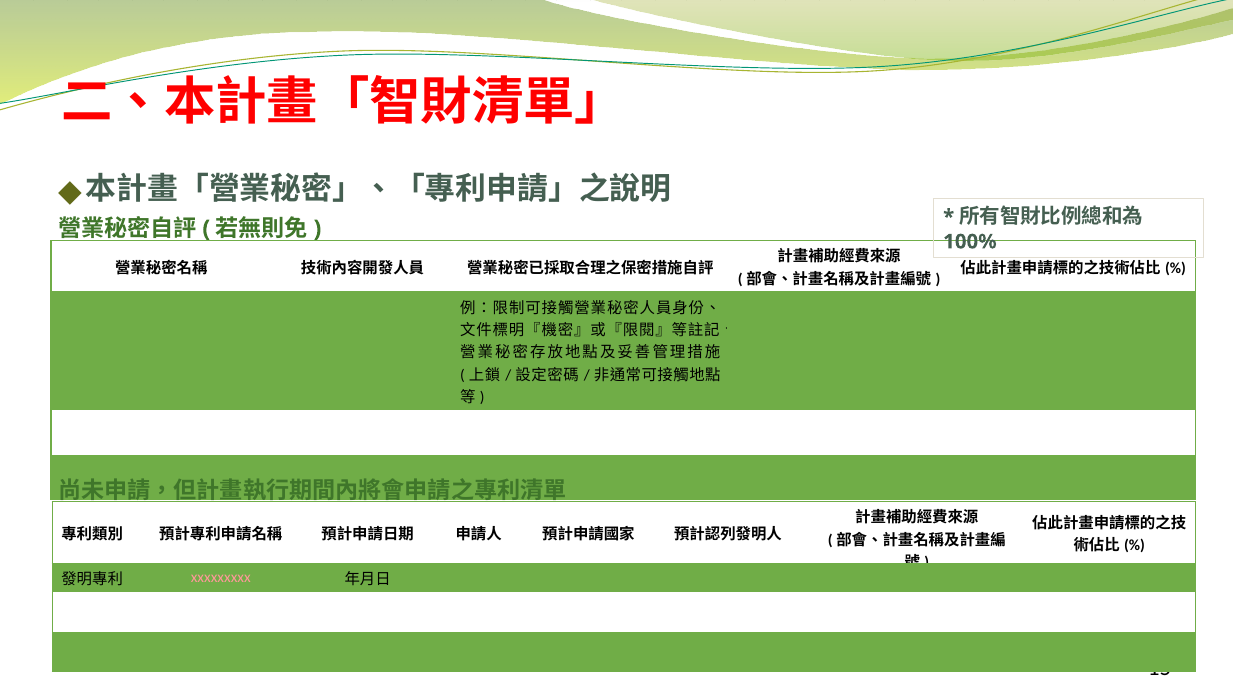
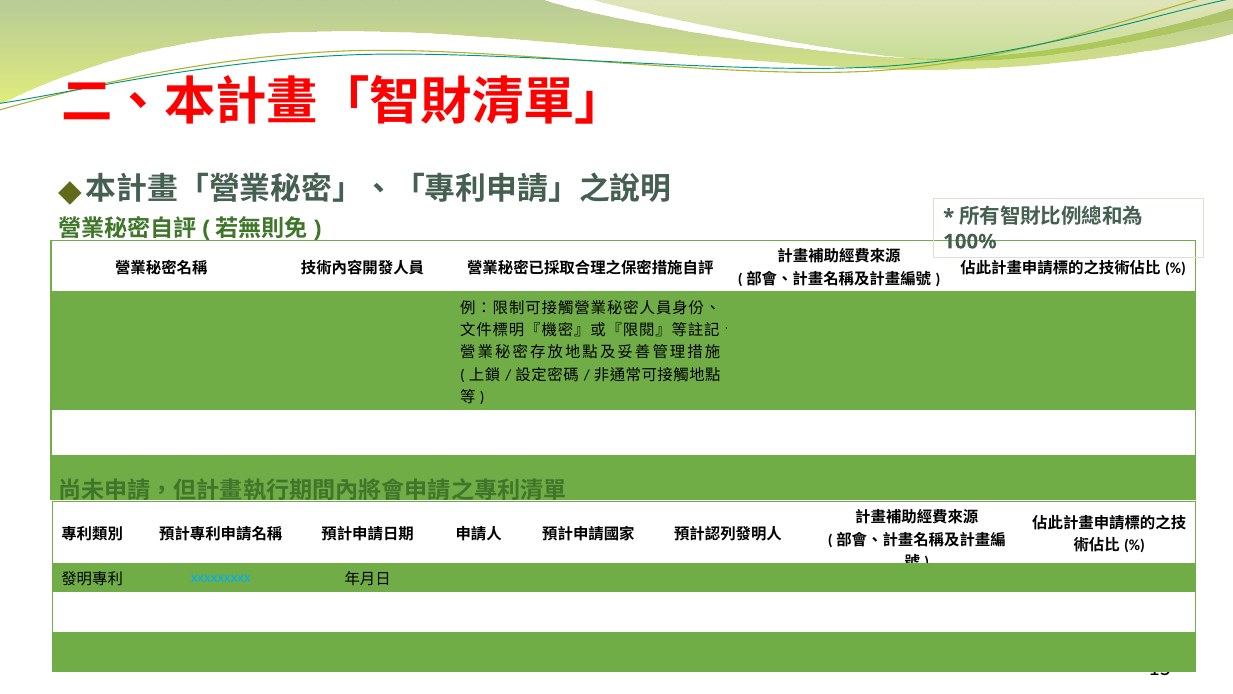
xxxxxxxxx colour: pink -> light blue
